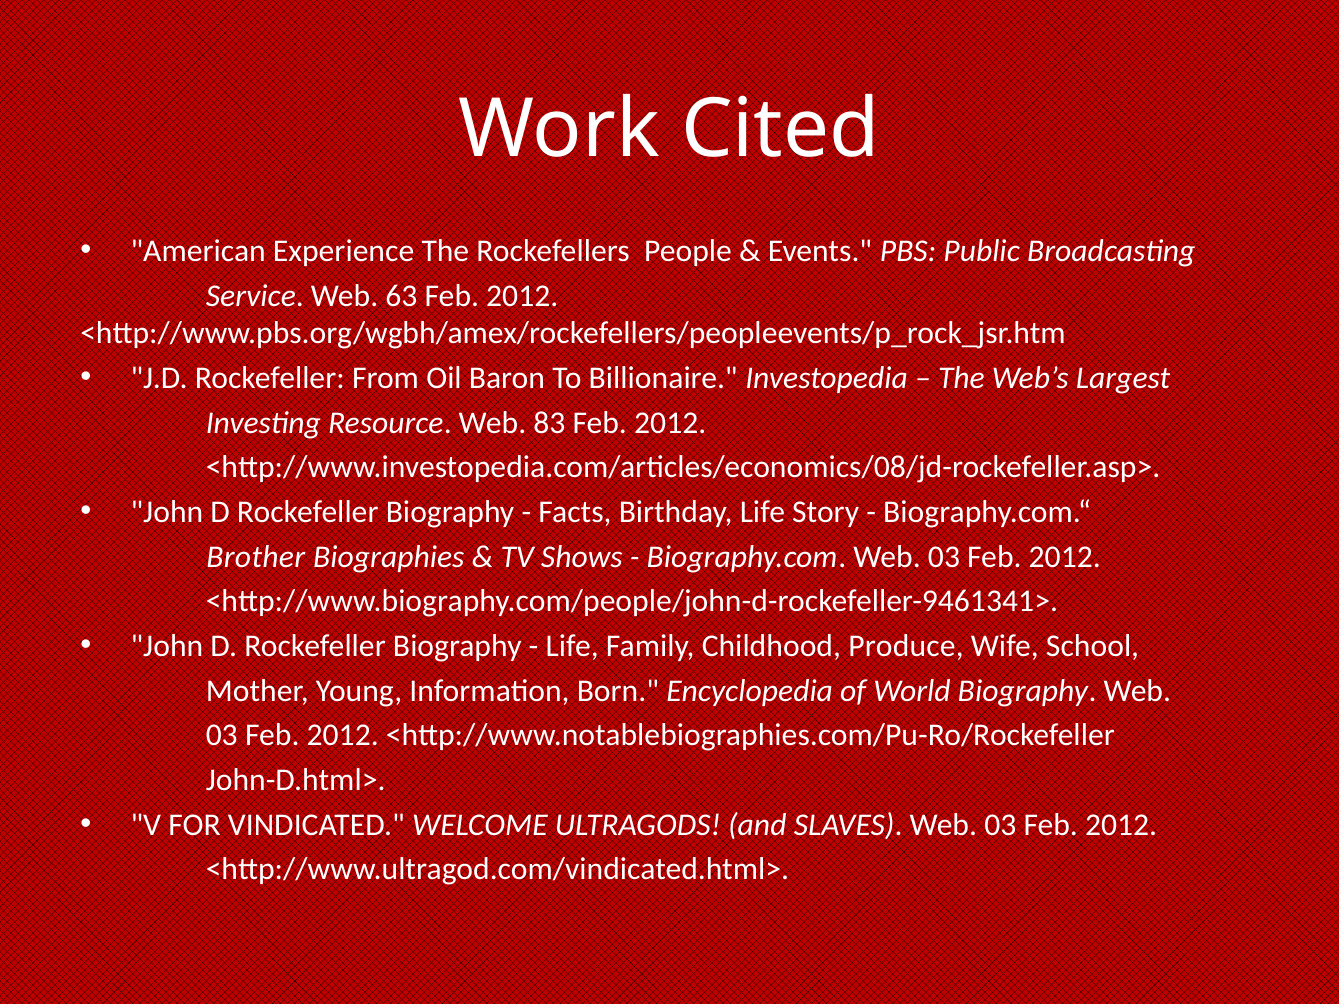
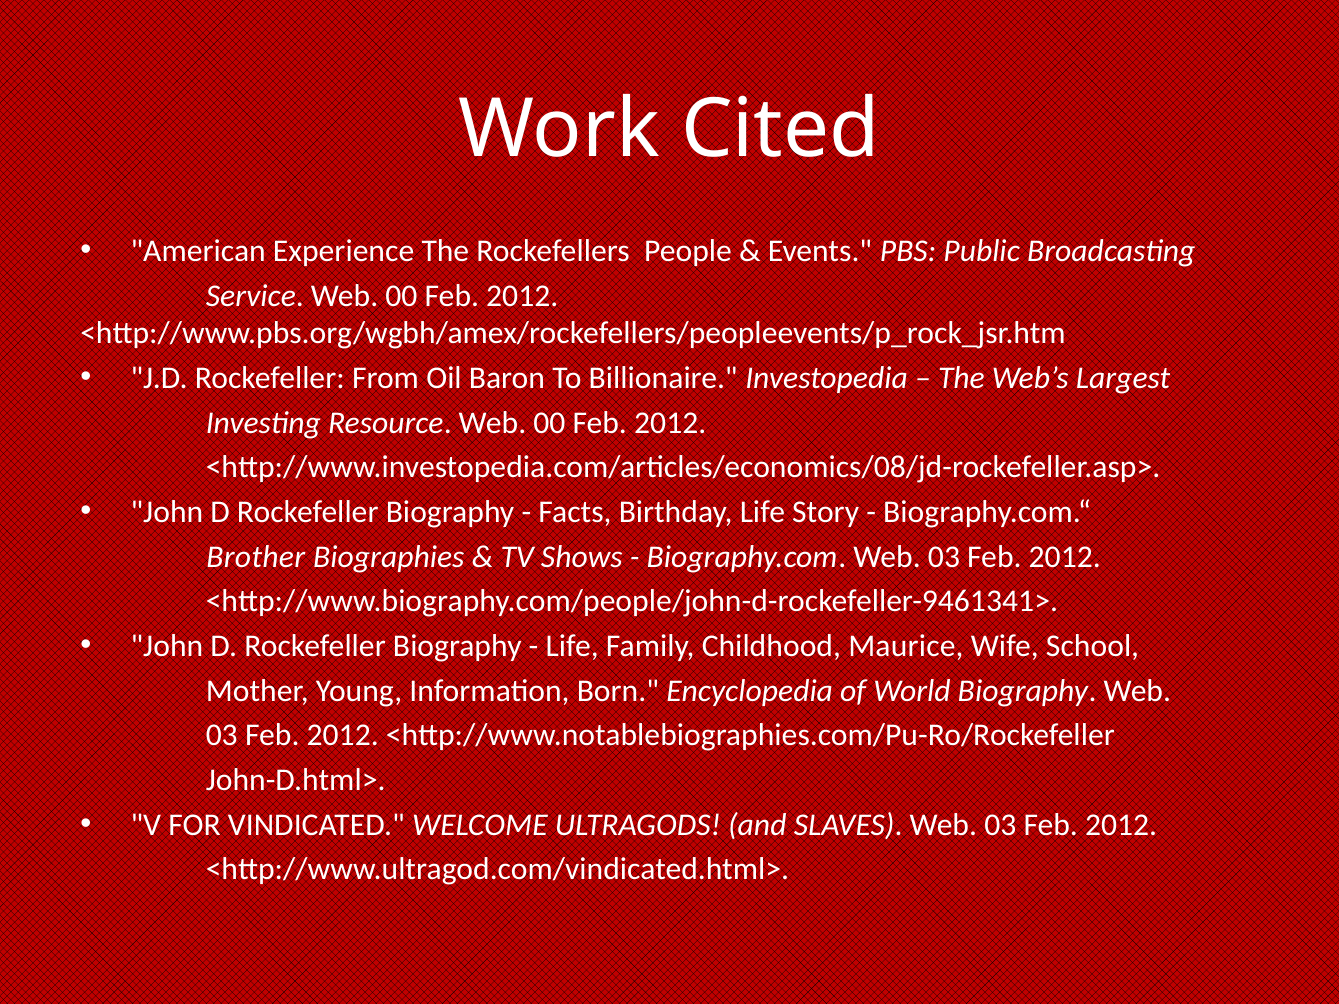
Service Web 63: 63 -> 00
Resource Web 83: 83 -> 00
Produce: Produce -> Maurice
